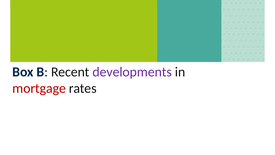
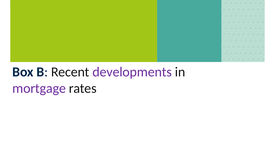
mortgage colour: red -> purple
